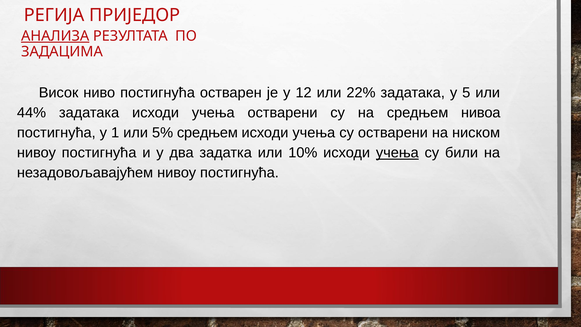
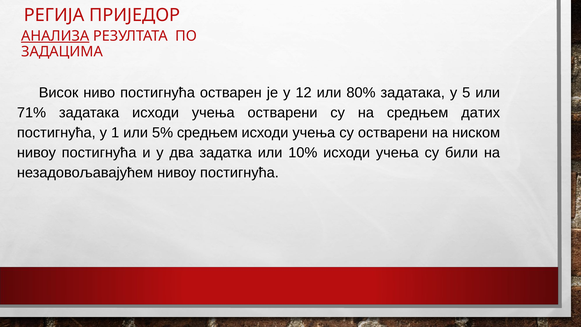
22%: 22% -> 80%
44%: 44% -> 71%
нивоа: нивоа -> датих
учења at (397, 153) underline: present -> none
